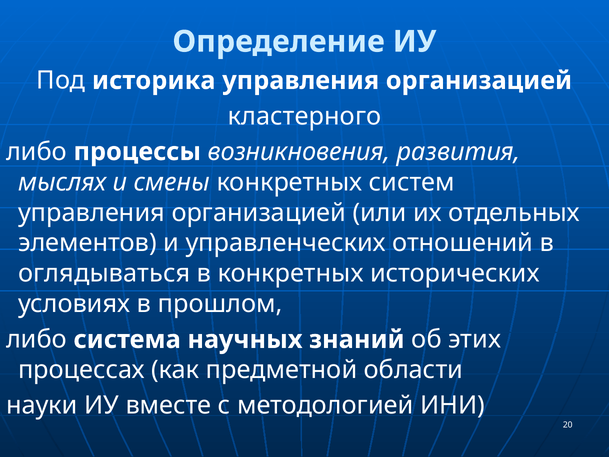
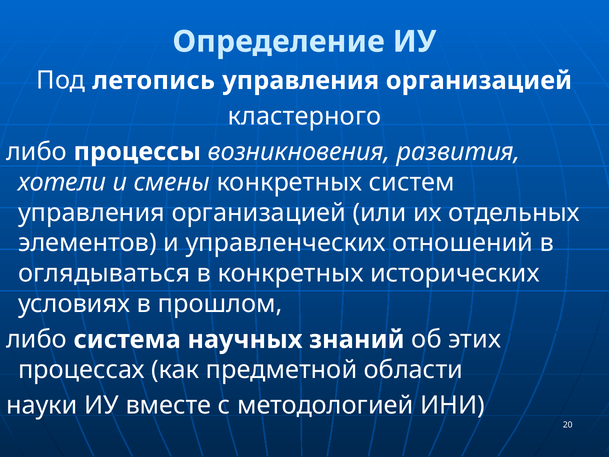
историка: историка -> летопись
мыслях: мыслях -> хотели
